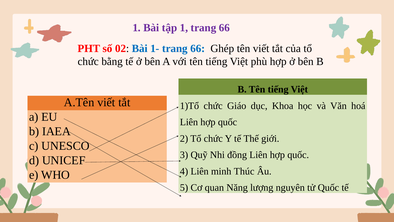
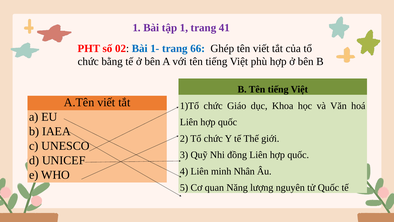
1 trang 66: 66 -> 41
Thúc: Thúc -> Nhân
